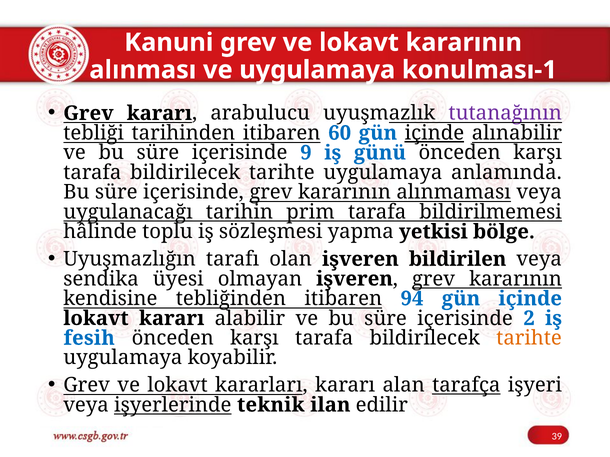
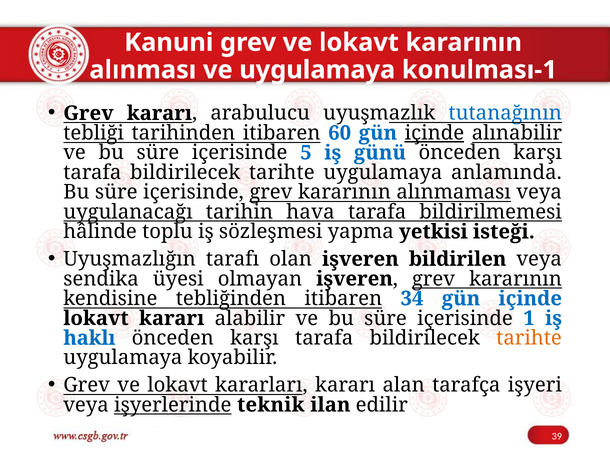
tutanağının colour: purple -> blue
9: 9 -> 5
prim: prim -> hava
bölge: bölge -> isteği
94: 94 -> 34
2: 2 -> 1
fesih: fesih -> haklı
tarafça underline: present -> none
